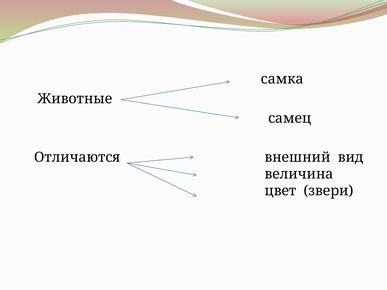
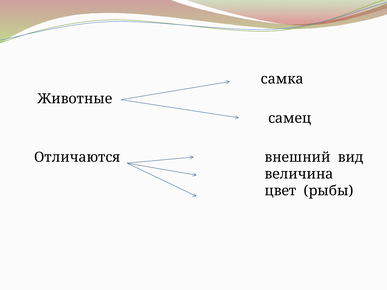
звери: звери -> рыбы
